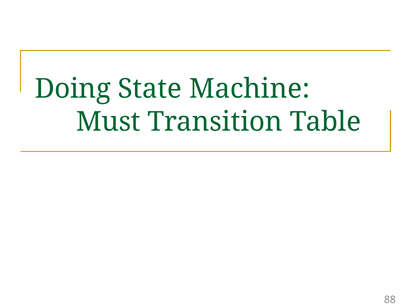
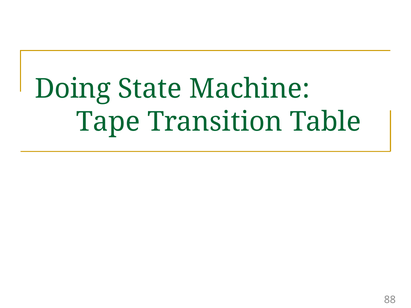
Must: Must -> Tape
